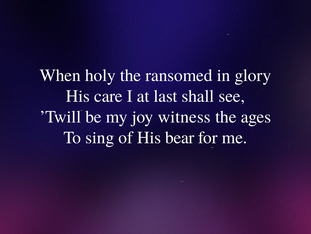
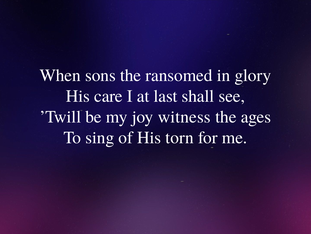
holy: holy -> sons
bear: bear -> torn
